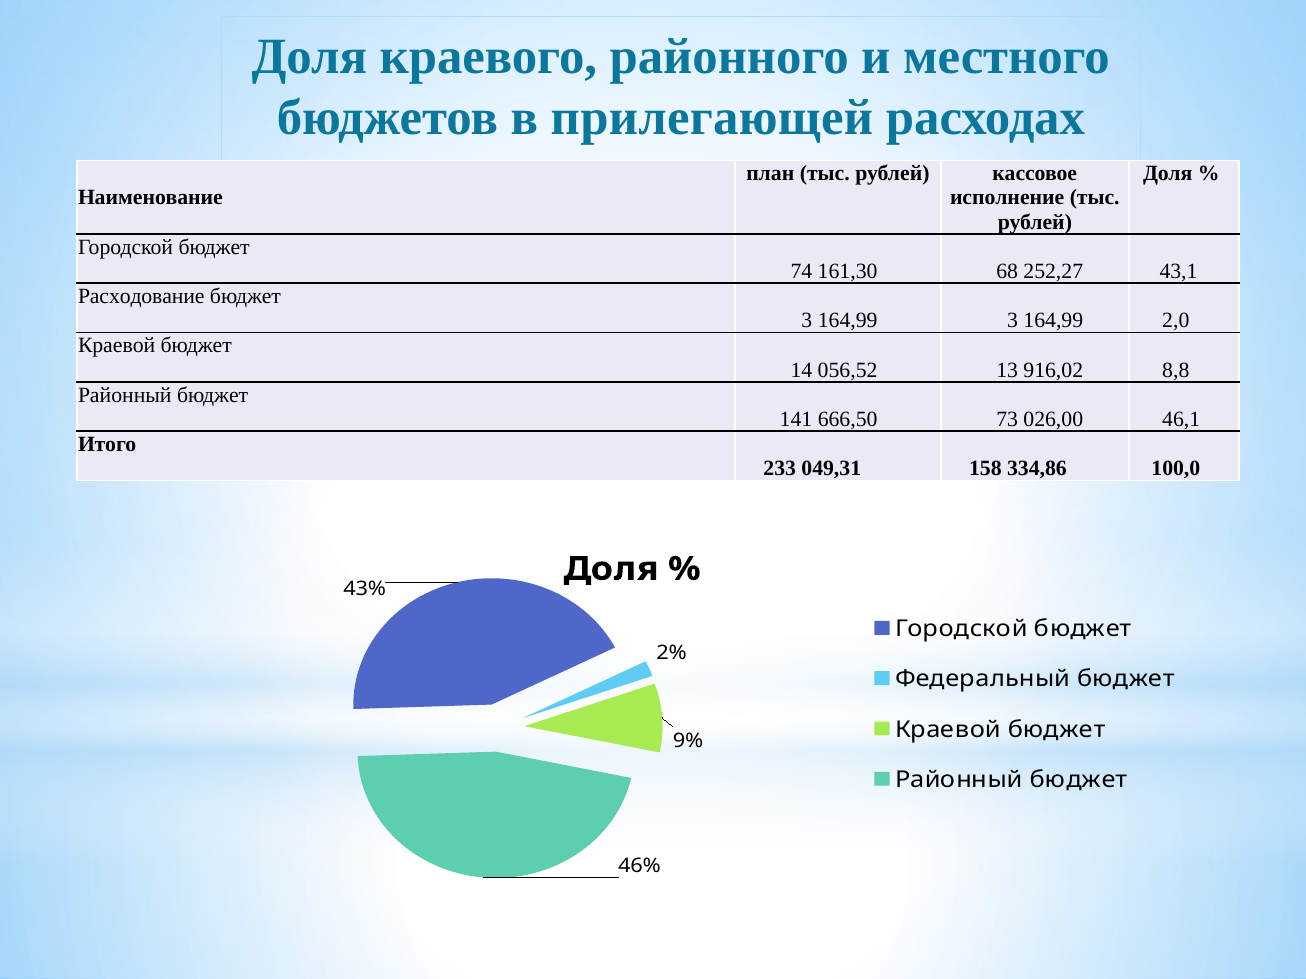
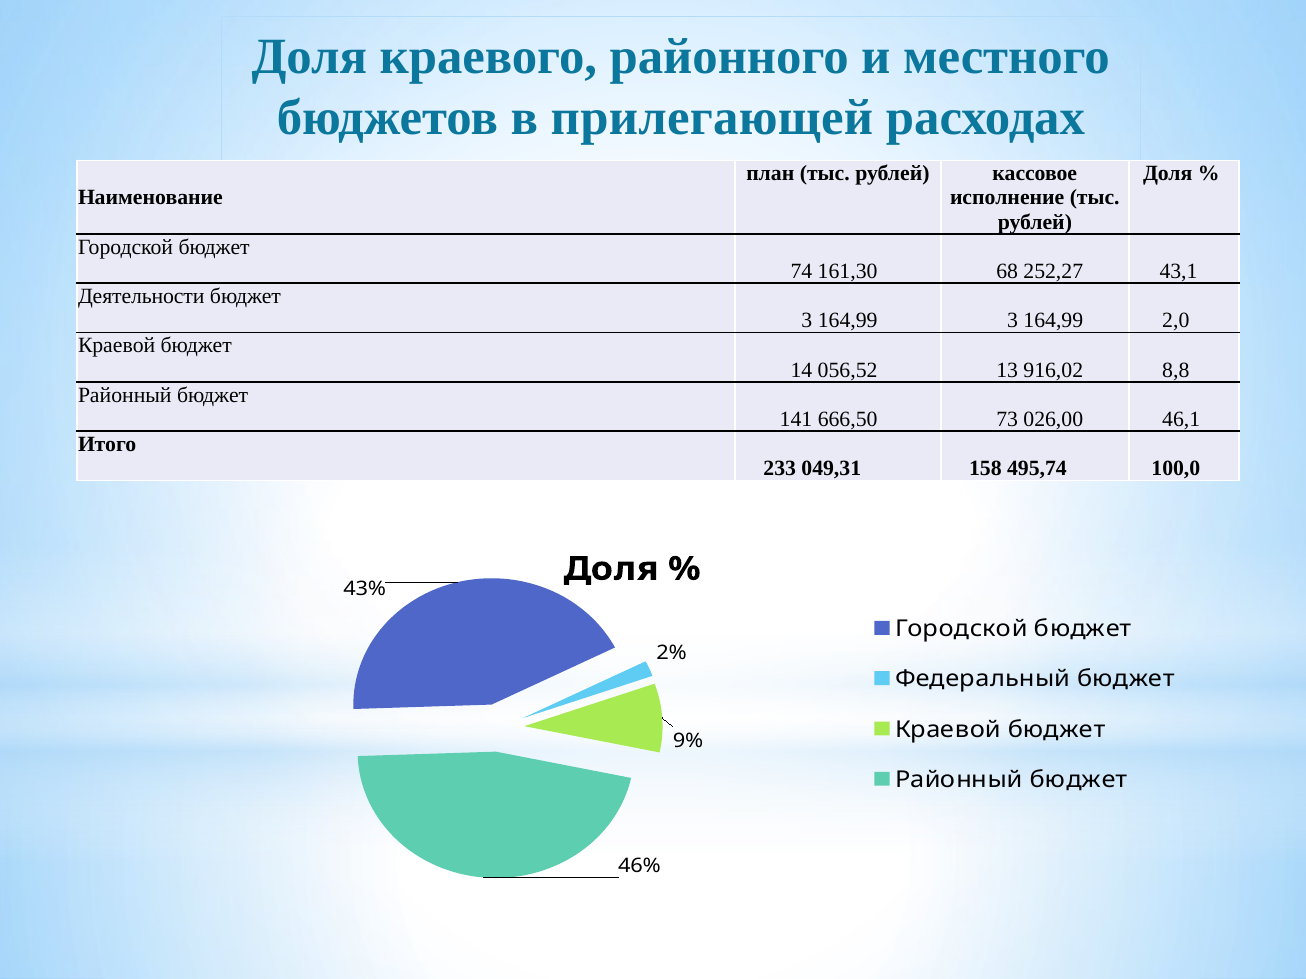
Расходование: Расходование -> Деятельности
334,86: 334,86 -> 495,74
